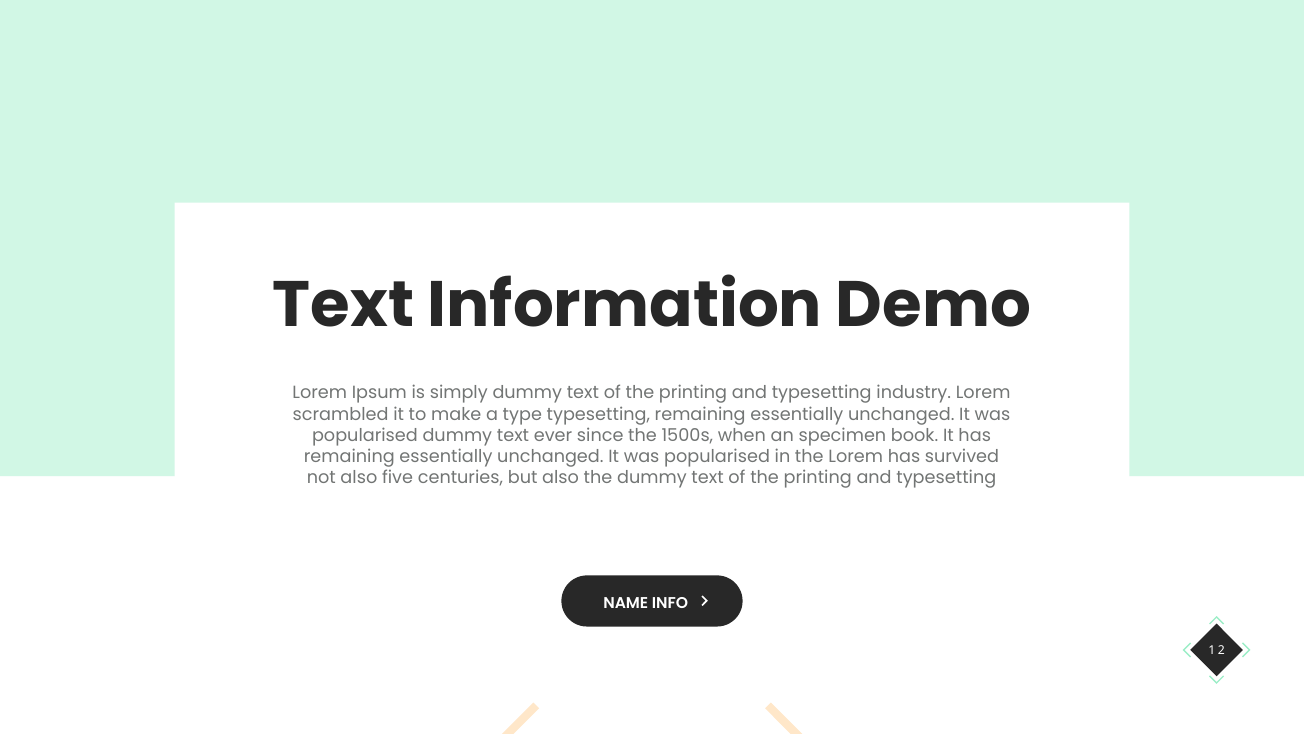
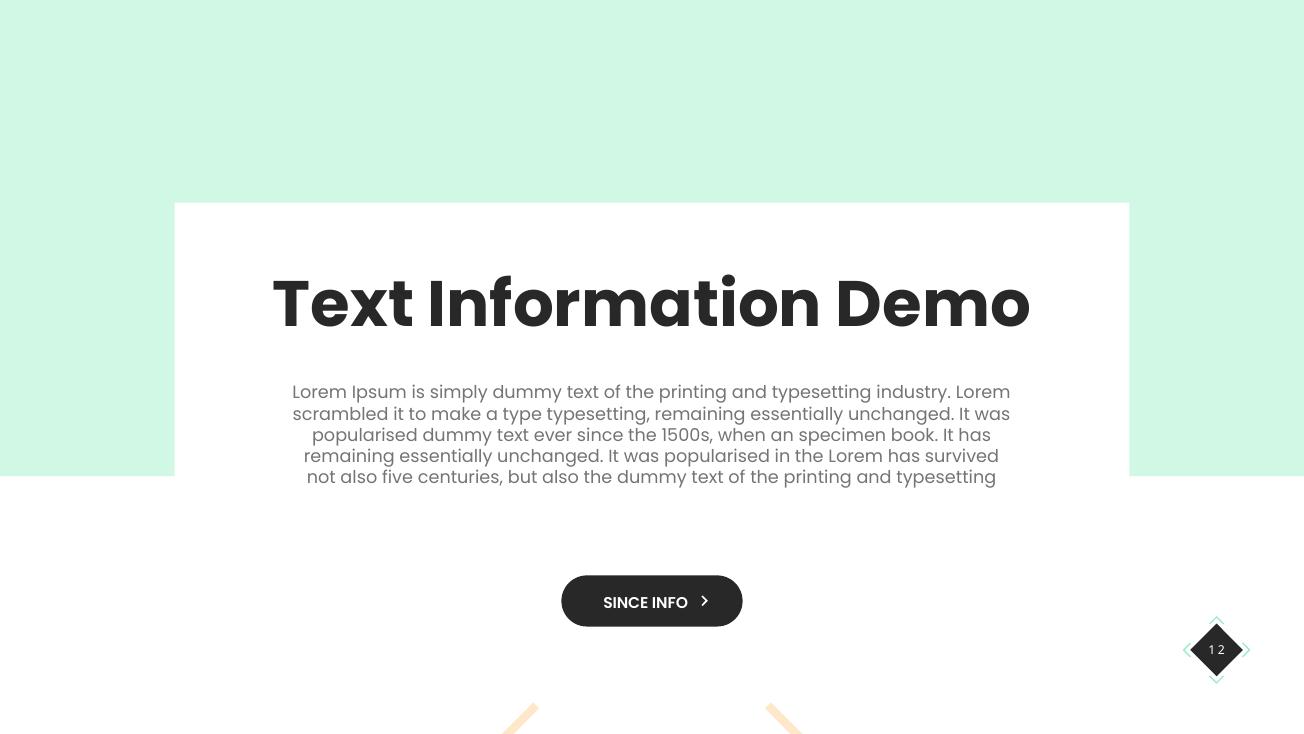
NAME at (626, 603): NAME -> SINCE
